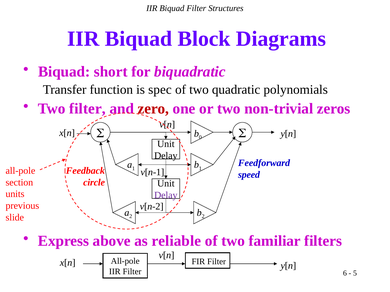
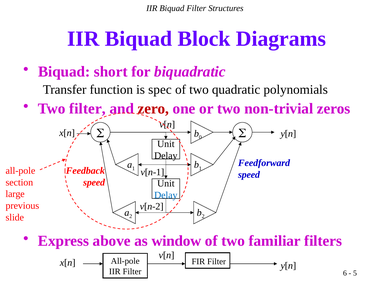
circle at (94, 183): circle -> speed
units: units -> large
Delay at (166, 195) colour: purple -> blue
reliable: reliable -> window
